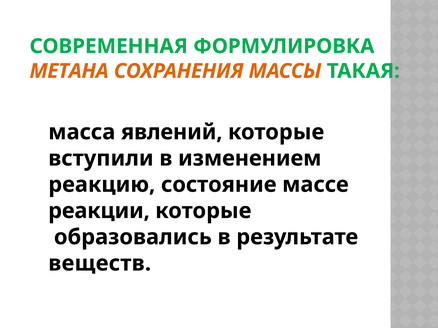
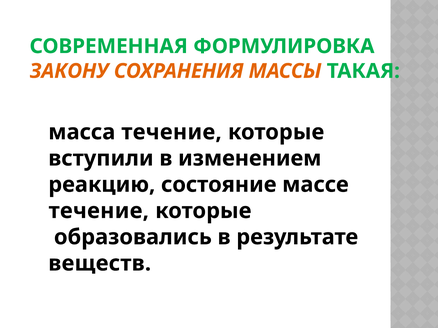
МЕТАНА: МЕТАНА -> ЗАКОНУ
масса явлений: явлений -> течение
реакции at (99, 211): реакции -> течение
